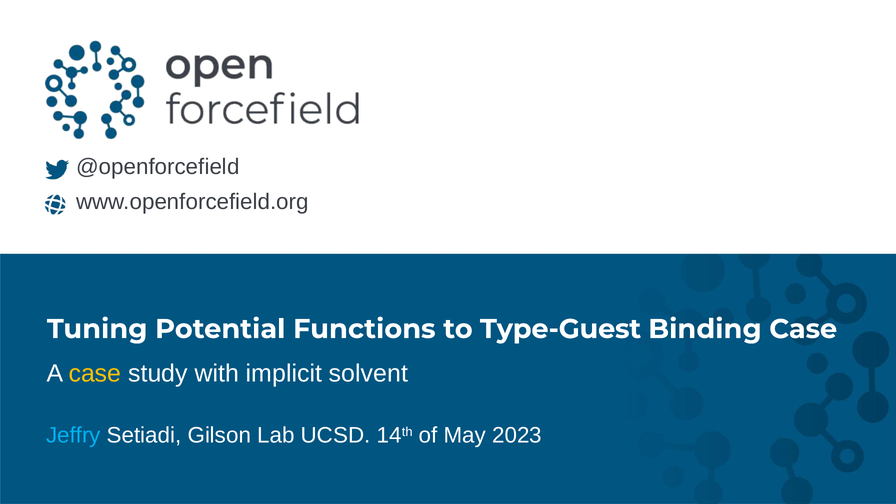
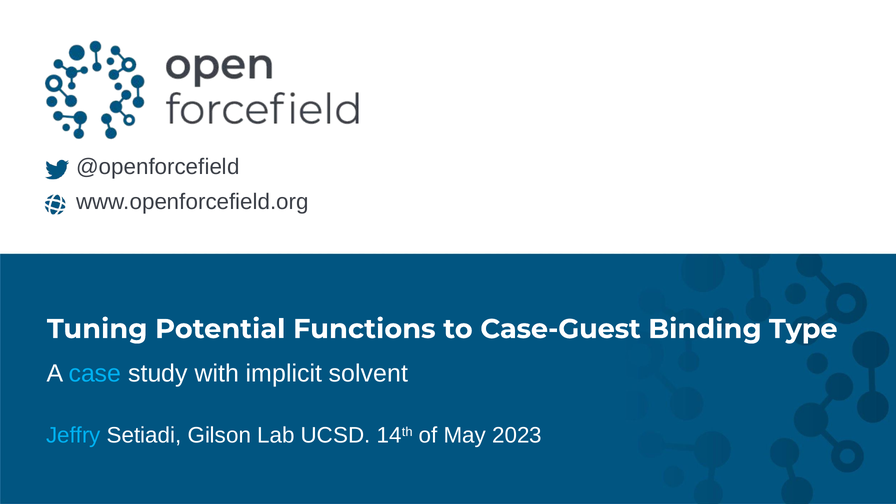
Type-Guest: Type-Guest -> Case-Guest
Binding Case: Case -> Type
case at (95, 373) colour: yellow -> light blue
